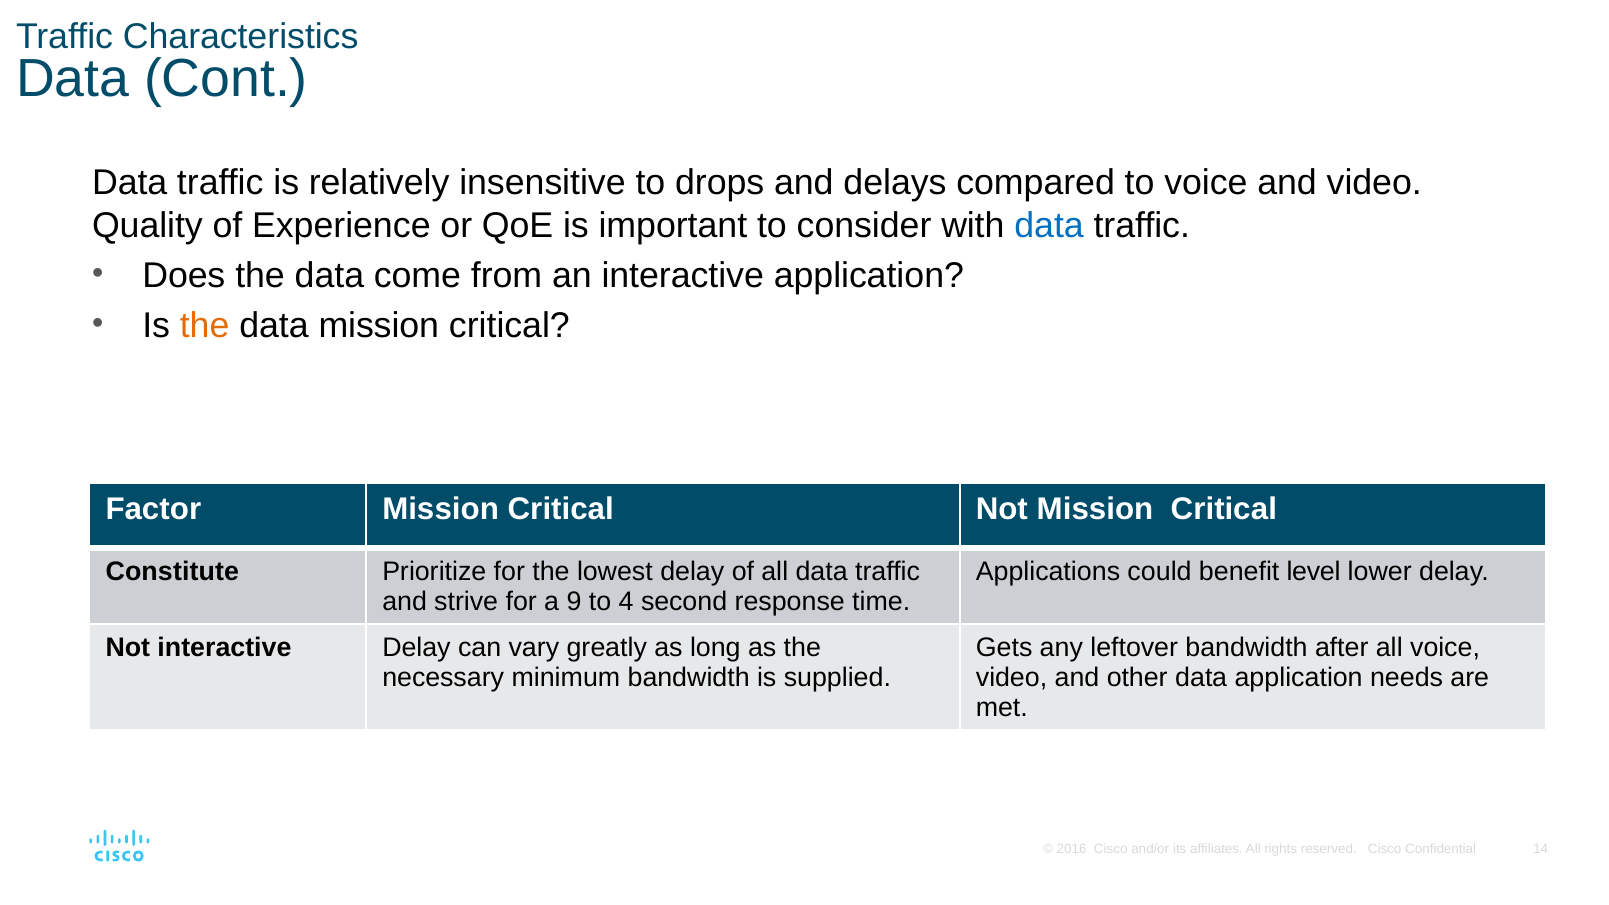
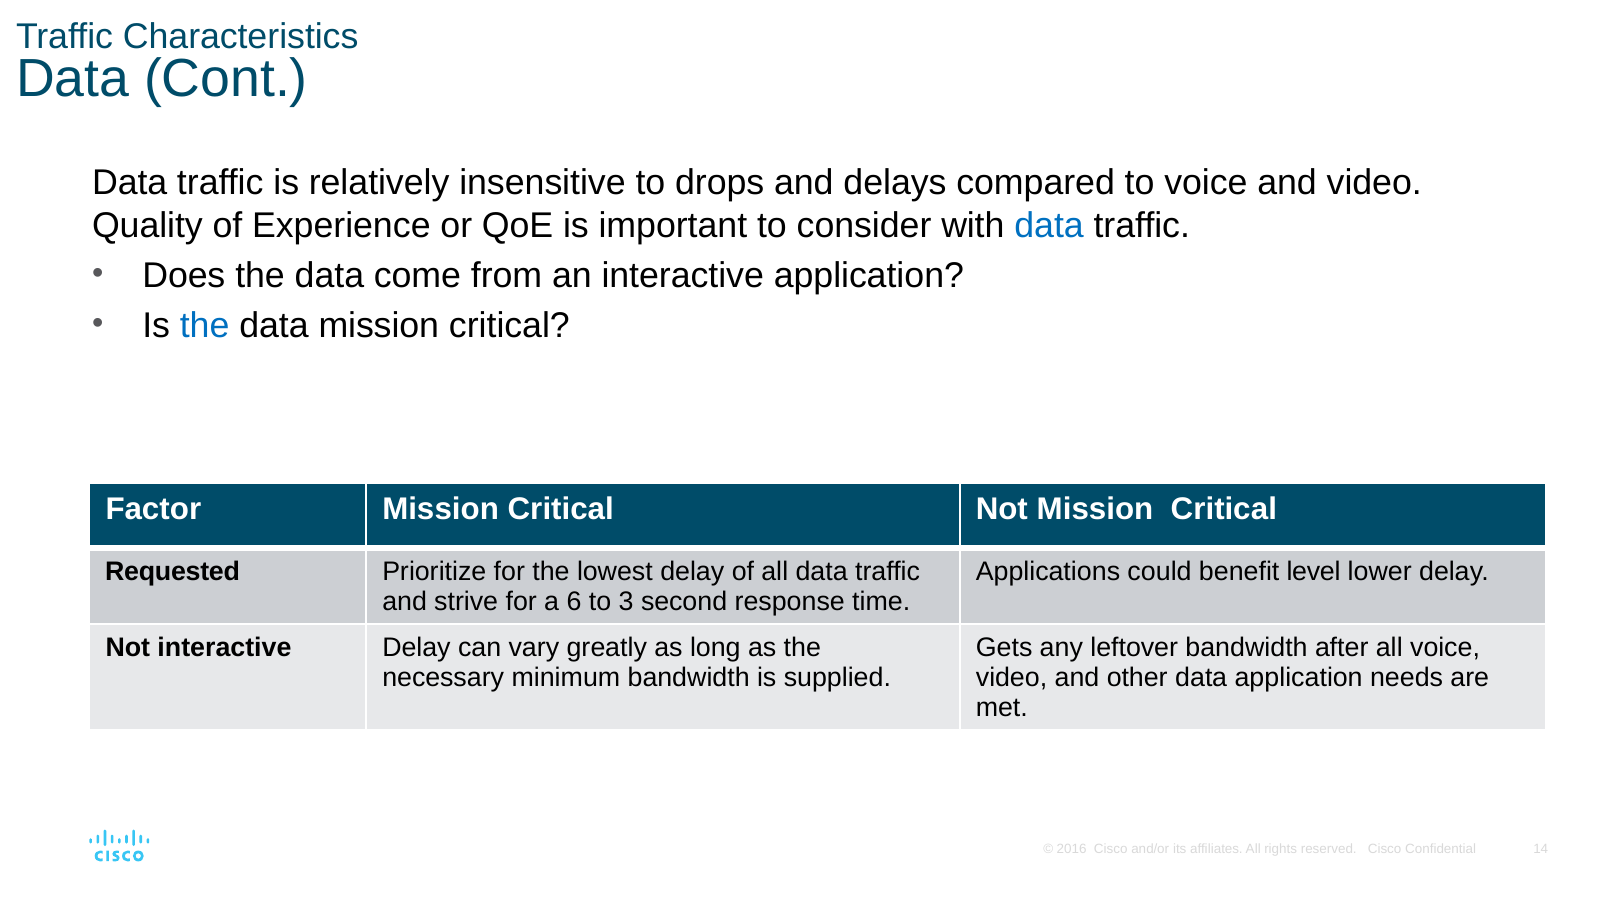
the at (205, 325) colour: orange -> blue
Constitute: Constitute -> Requested
9: 9 -> 6
4: 4 -> 3
